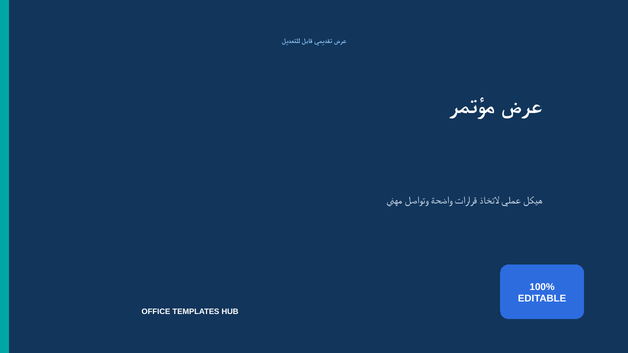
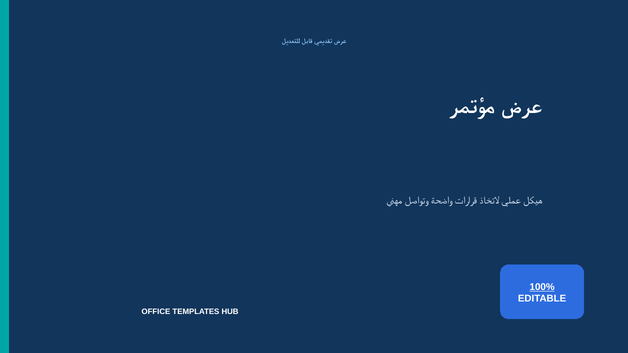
100% underline: none -> present
